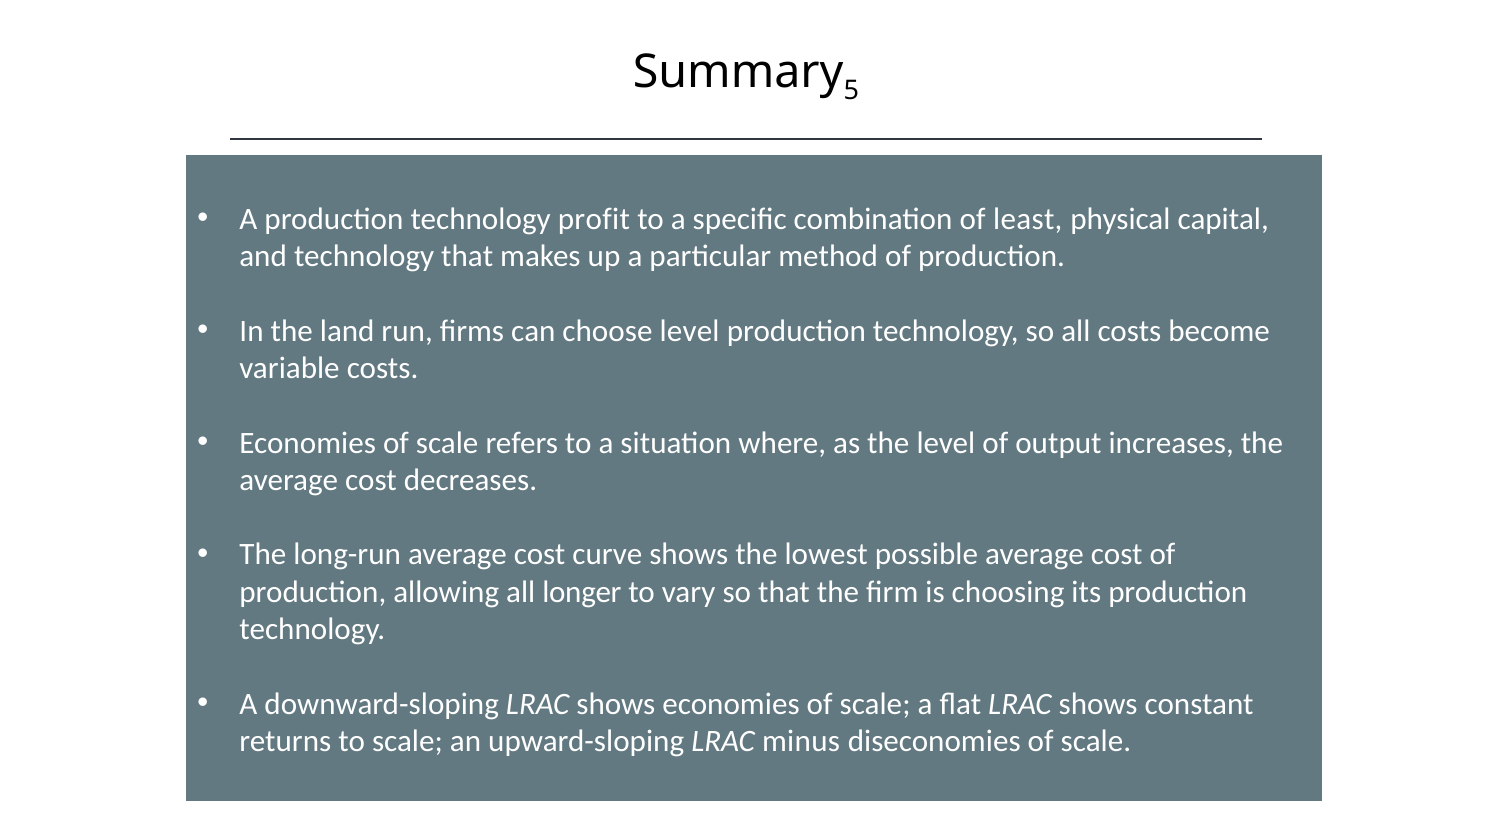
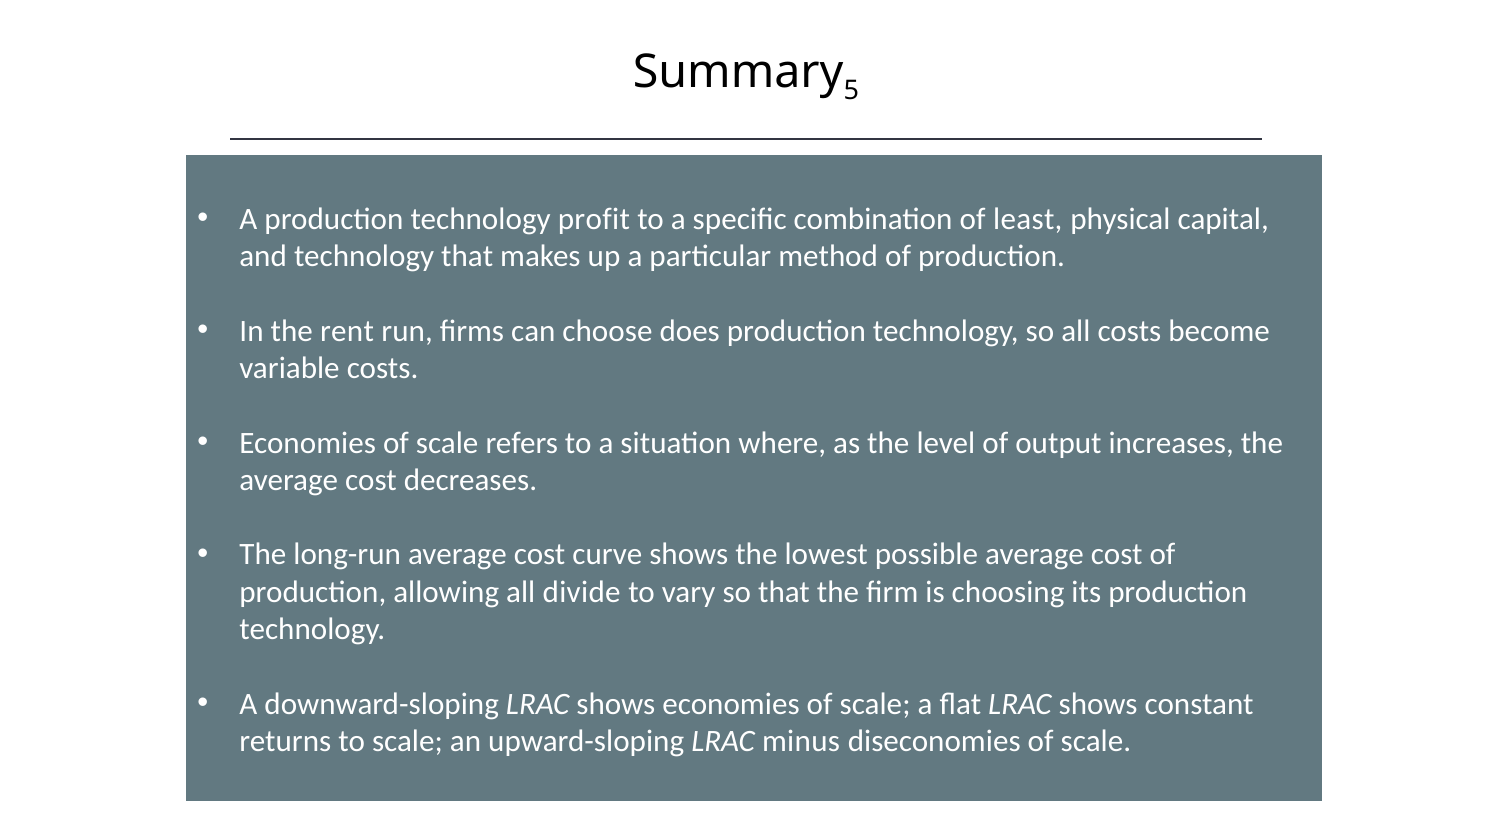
land: land -> rent
choose level: level -> does
longer: longer -> divide
